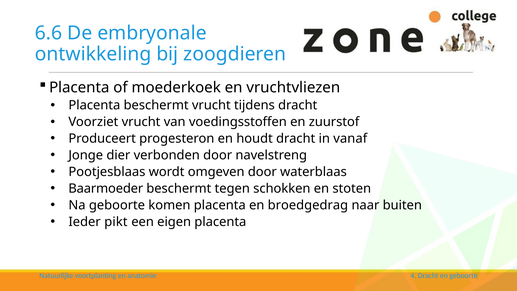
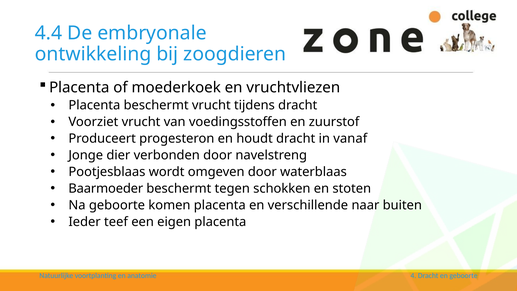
6.6: 6.6 -> 4.4
broedgedrag: broedgedrag -> verschillende
pikt: pikt -> teef
